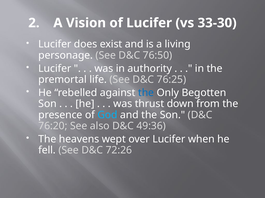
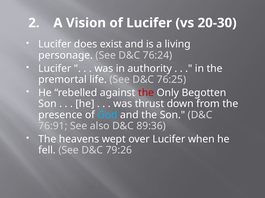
33-30: 33-30 -> 20-30
76:50: 76:50 -> 76:24
the at (146, 93) colour: blue -> red
76:20: 76:20 -> 76:91
49:36: 49:36 -> 89:36
72:26: 72:26 -> 79:26
